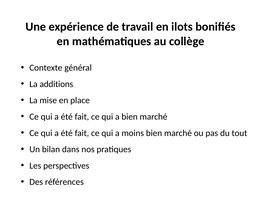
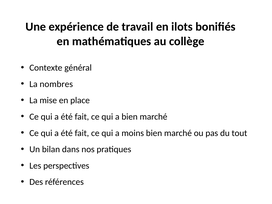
additions: additions -> nombres
